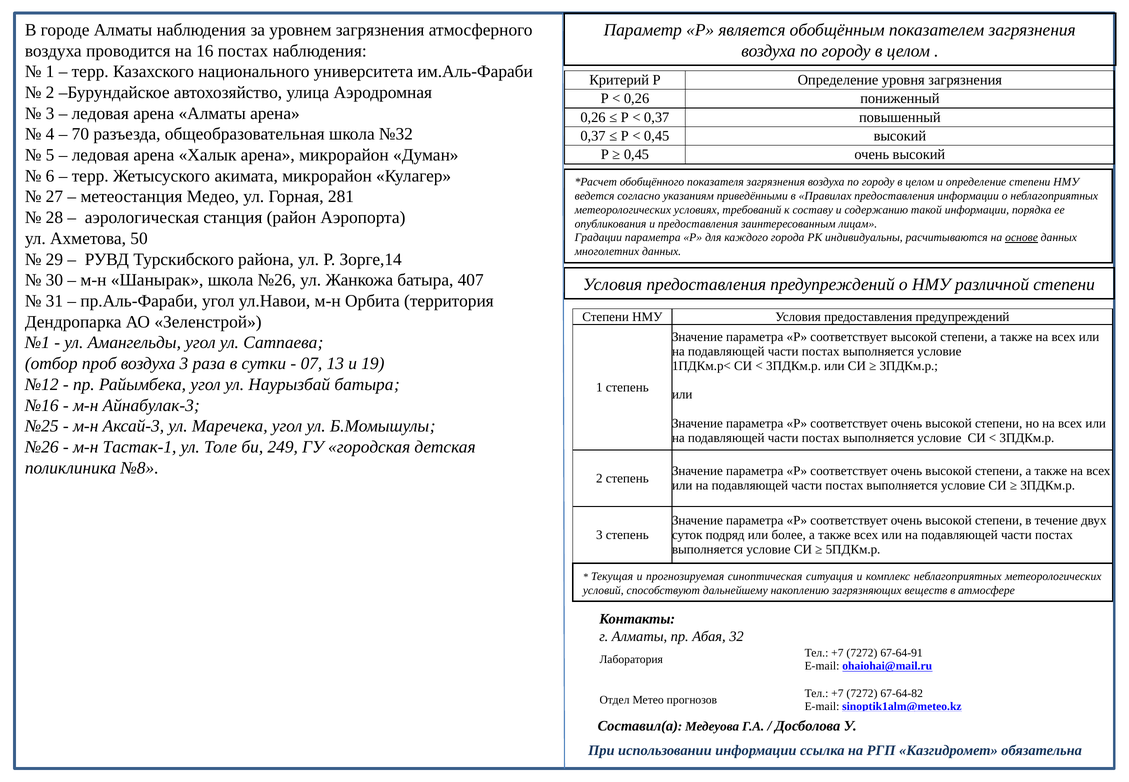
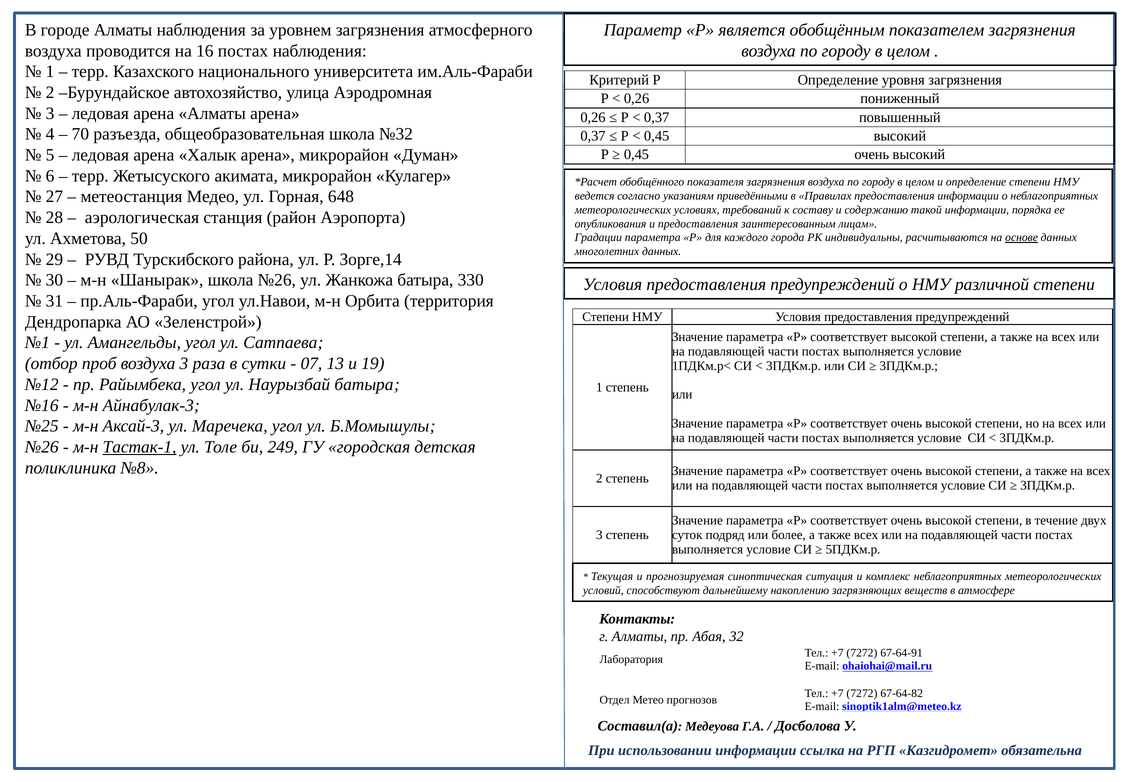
281: 281 -> 648
407: 407 -> 330
Тастак-1 underline: none -> present
